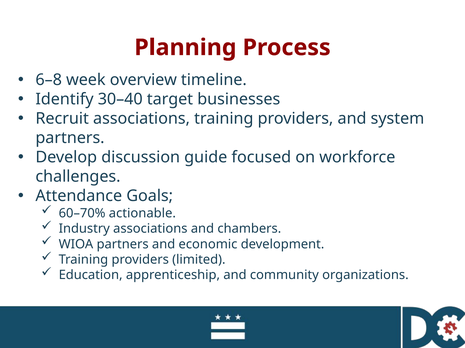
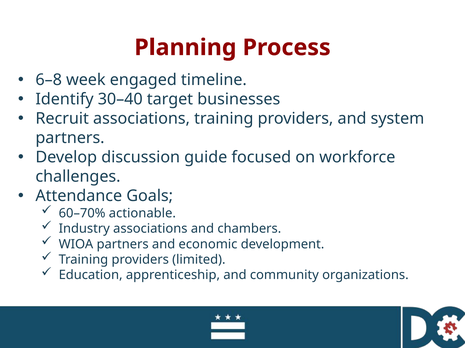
overview: overview -> engaged
